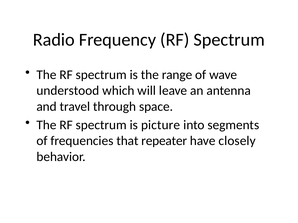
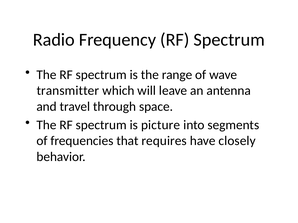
understood: understood -> transmitter
repeater: repeater -> requires
